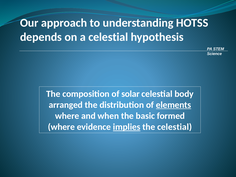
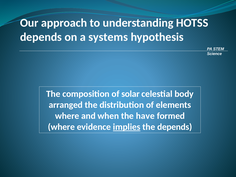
a celestial: celestial -> systems
elements underline: present -> none
basic: basic -> have
the celestial: celestial -> depends
